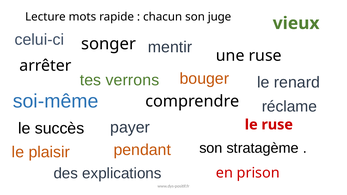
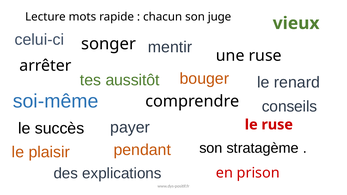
verrons: verrons -> aussitôt
réclame: réclame -> conseils
